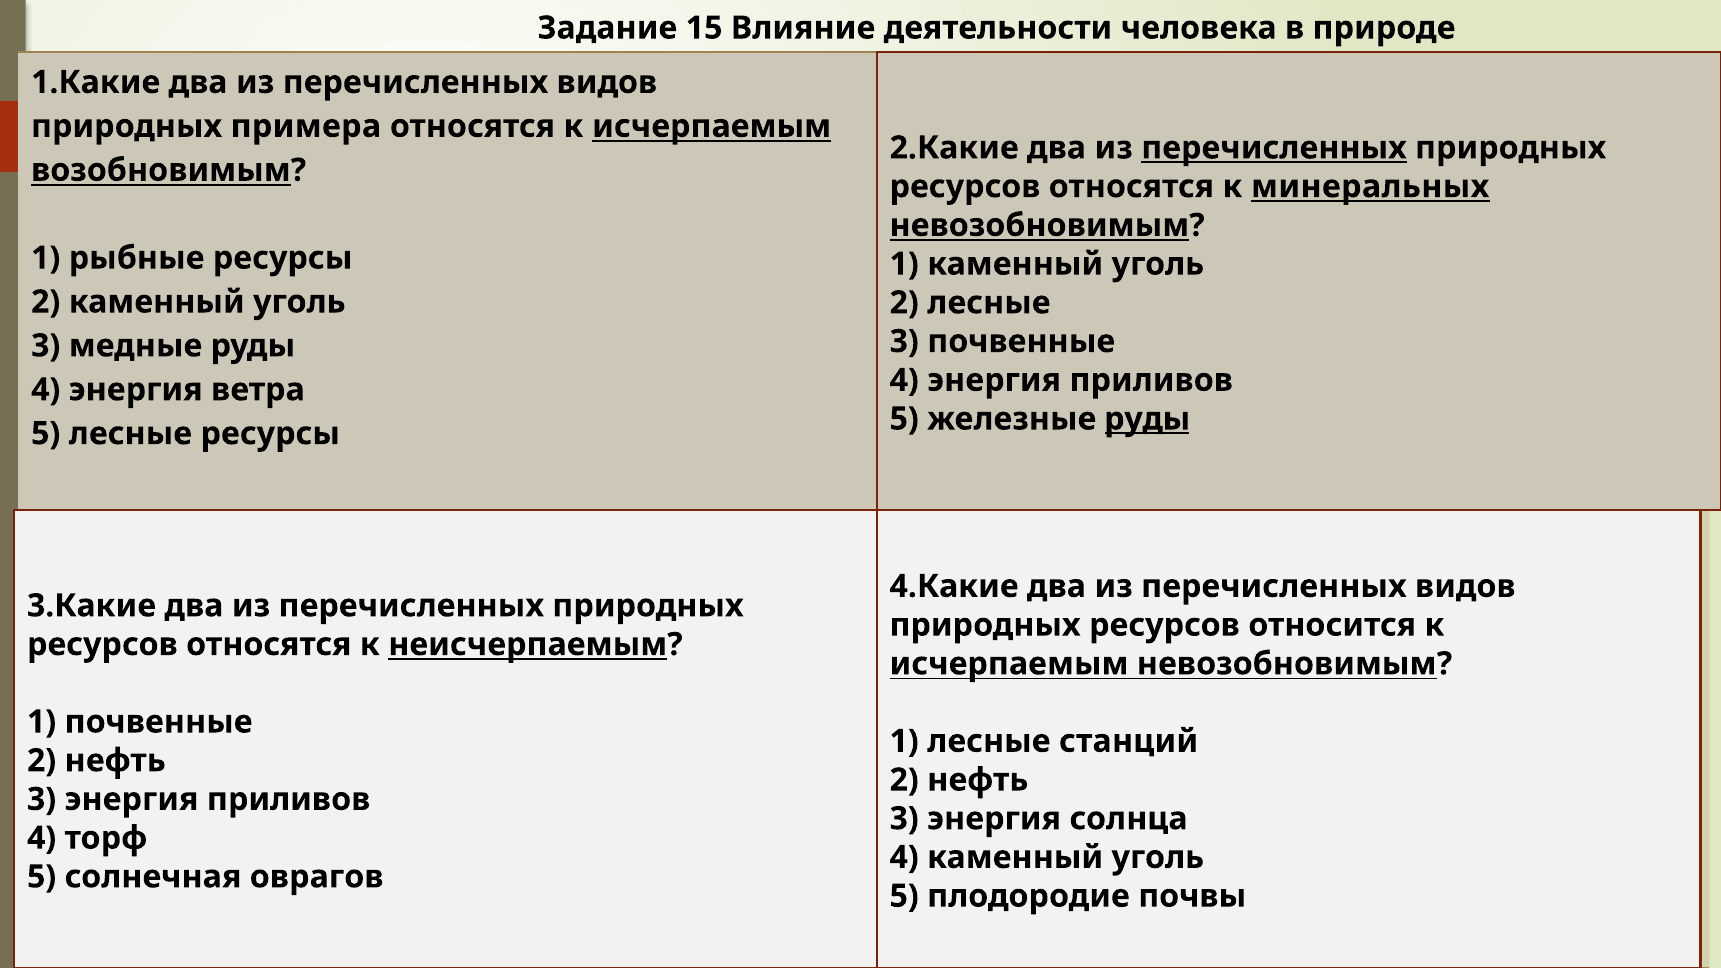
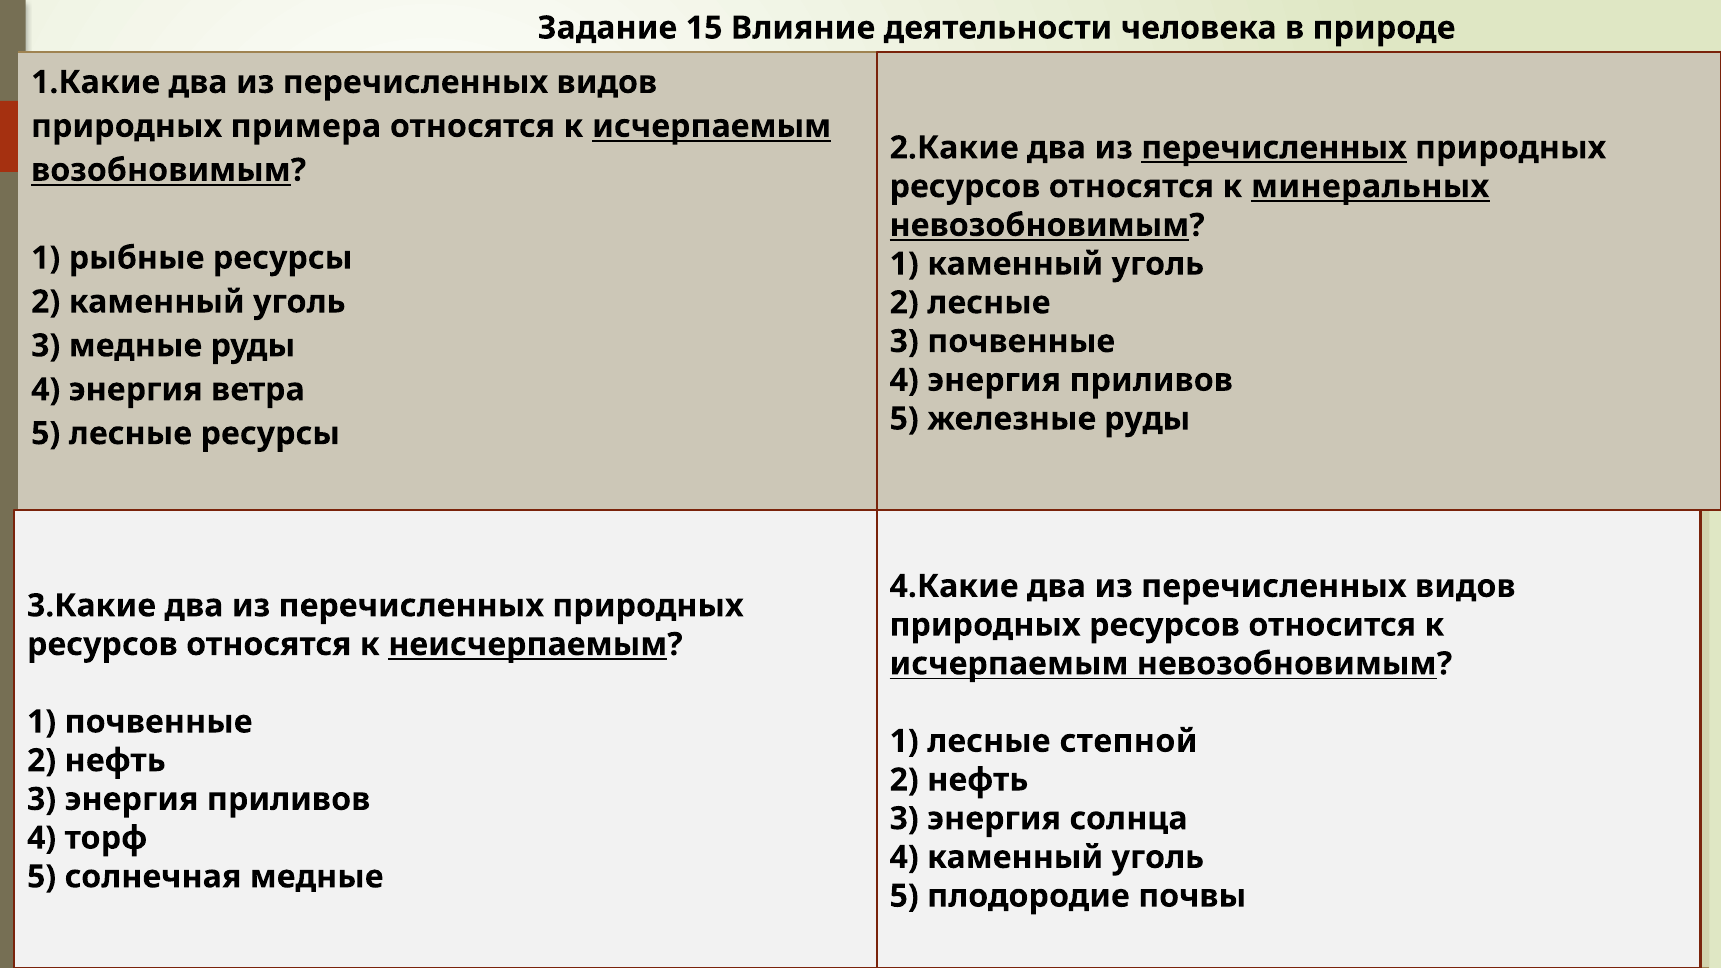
руды at (1147, 419) underline: present -> none
станций: станций -> степной
солнечная оврагов: оврагов -> медные
